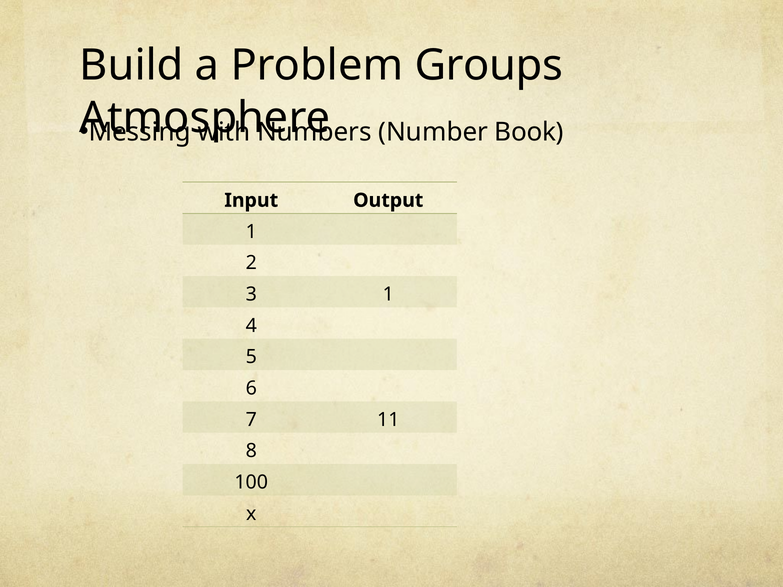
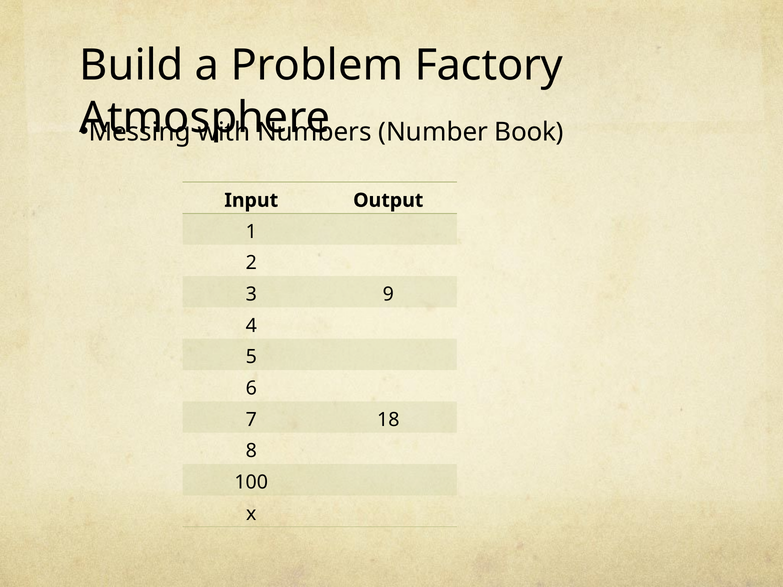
Groups: Groups -> Factory
3 1: 1 -> 9
11: 11 -> 18
